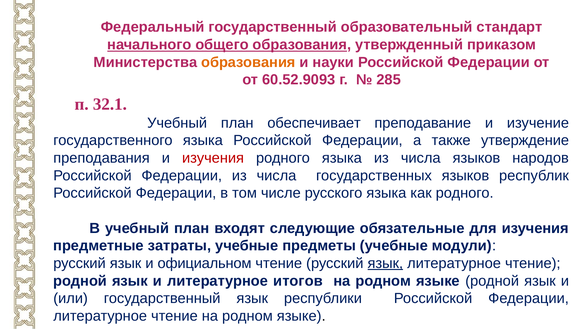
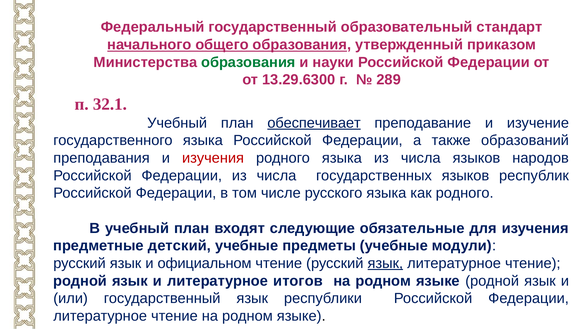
образования at (248, 62) colour: orange -> green
60.52.9093: 60.52.9093 -> 13.29.6300
285: 285 -> 289
обеспечивает underline: none -> present
утверждение: утверждение -> образований
затраты: затраты -> детский
